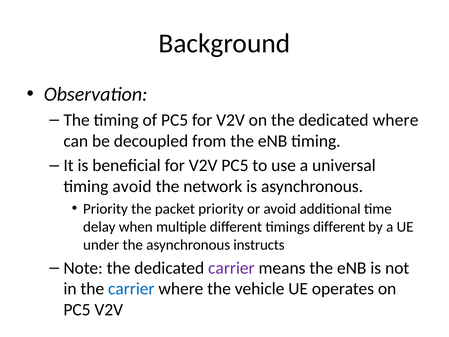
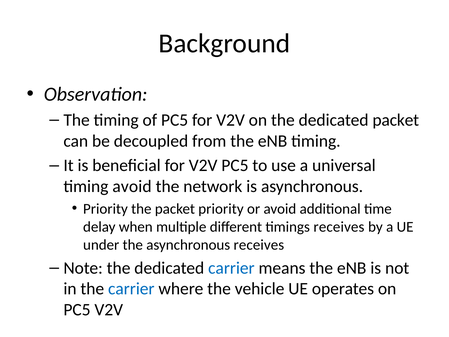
dedicated where: where -> packet
timings different: different -> receives
asynchronous instructs: instructs -> receives
carrier at (231, 268) colour: purple -> blue
